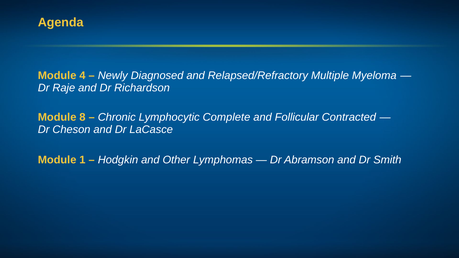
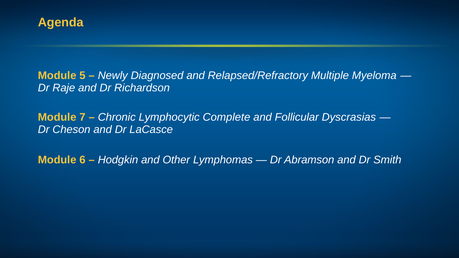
4: 4 -> 5
8: 8 -> 7
Contracted: Contracted -> Dyscrasias
1: 1 -> 6
